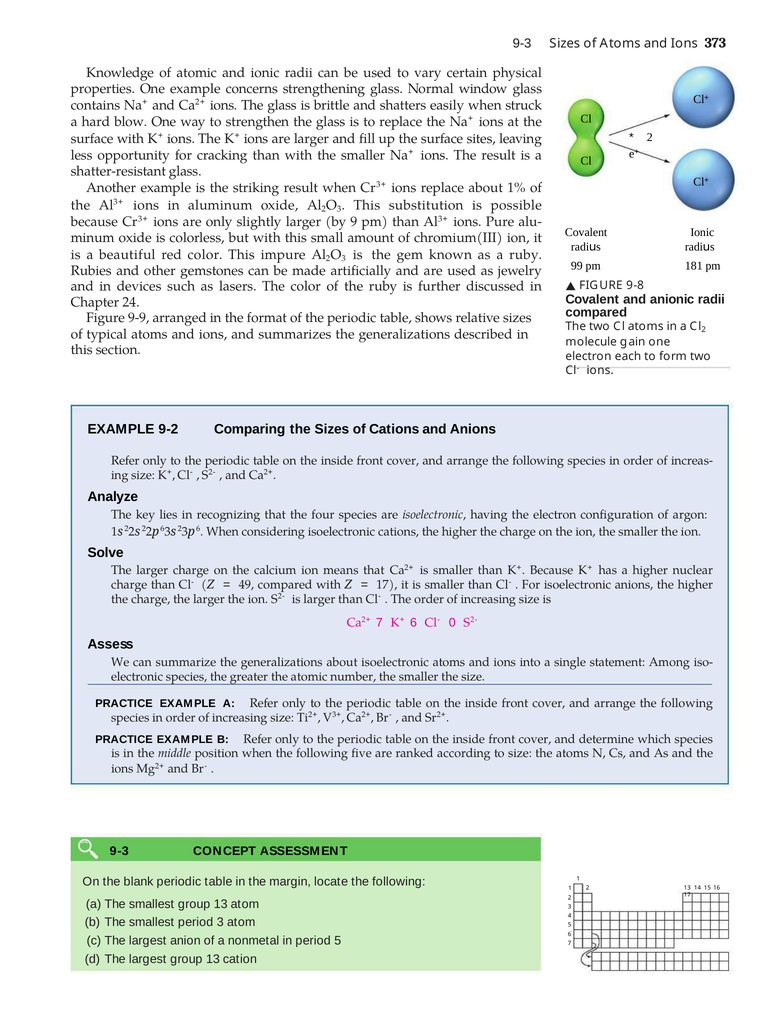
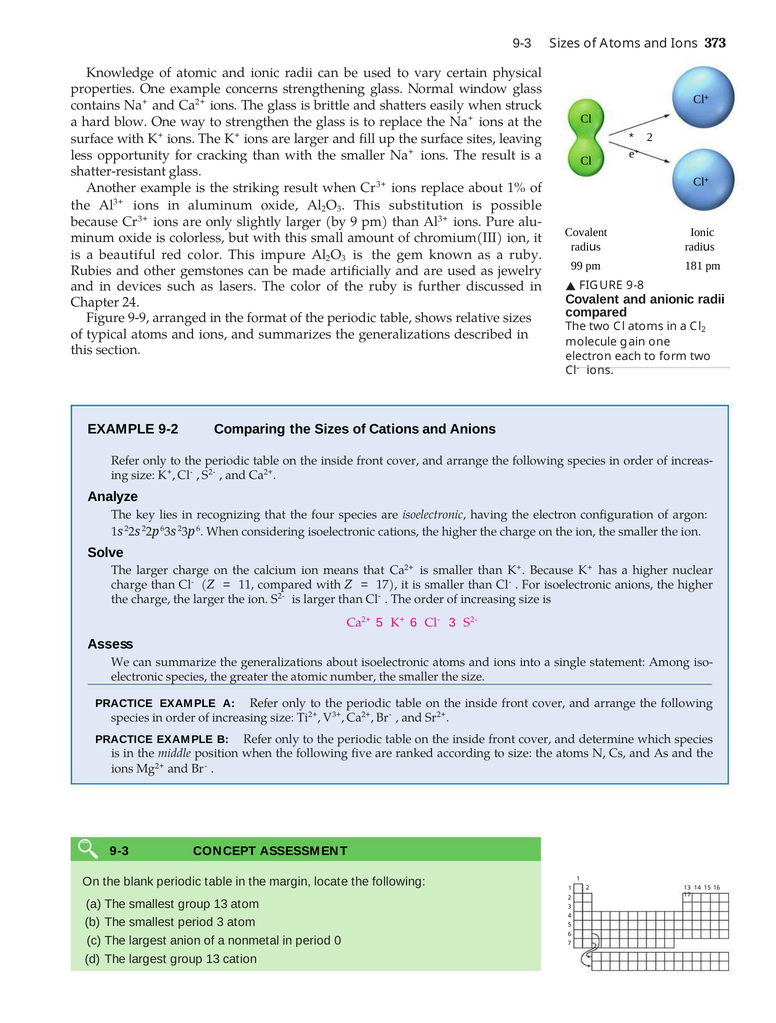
49: 49 -> 11
Ca2+ 7: 7 -> 5
0 at (452, 623): 0 -> 3
period 5: 5 -> 0
